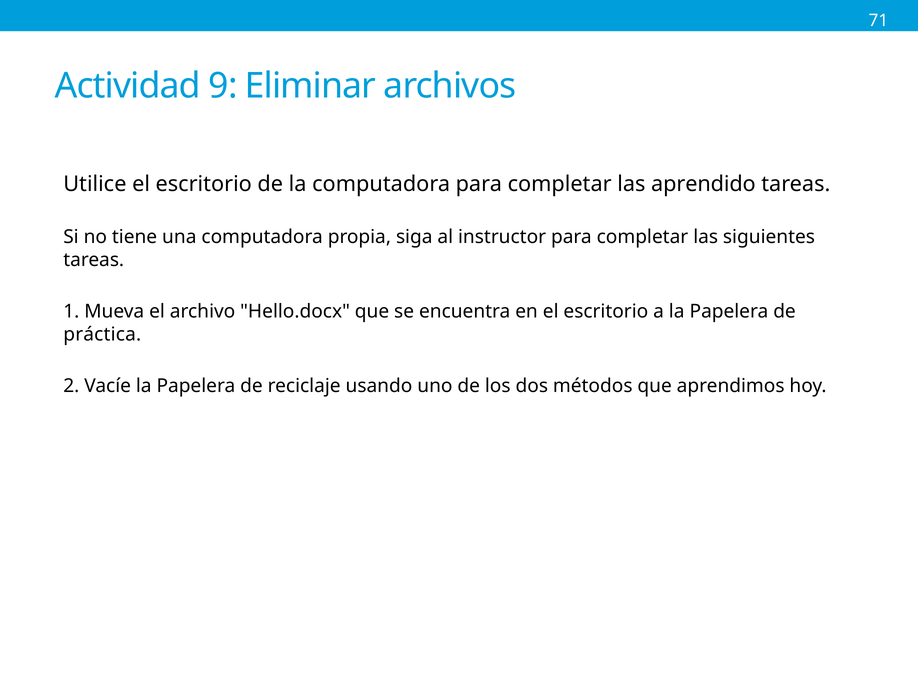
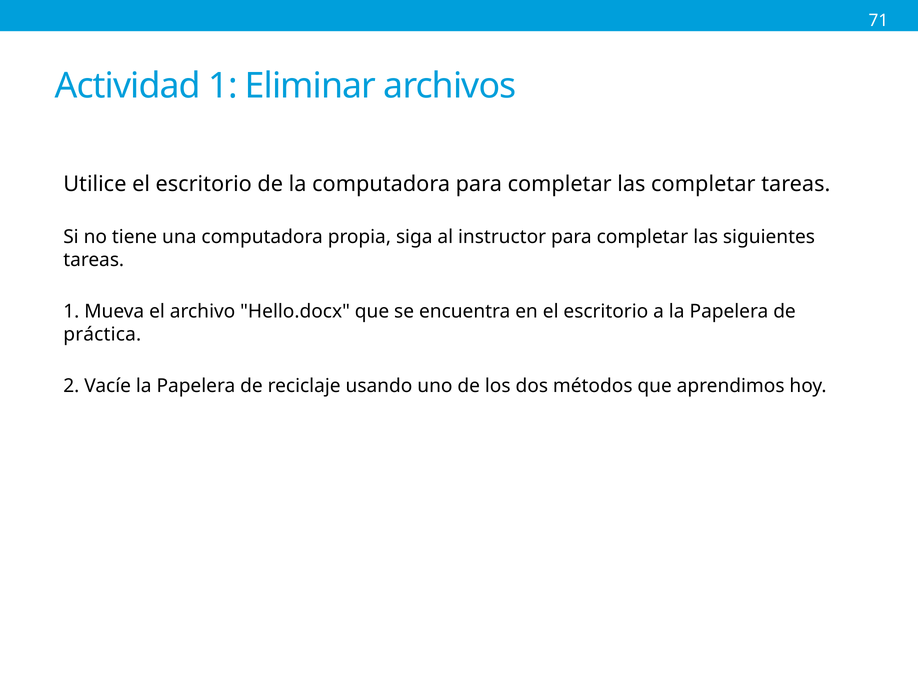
Actividad 9: 9 -> 1
las aprendido: aprendido -> completar
